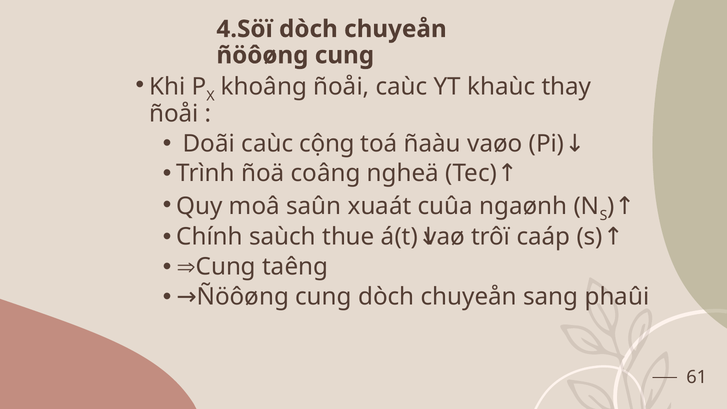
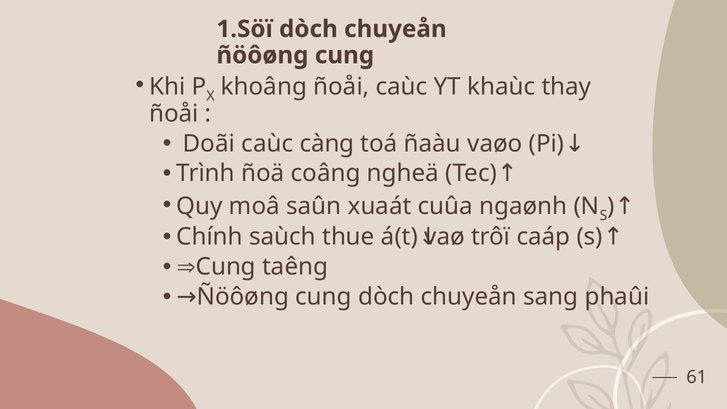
4.Söï: 4.Söï -> 1.Söï
cộng: cộng -> càng
